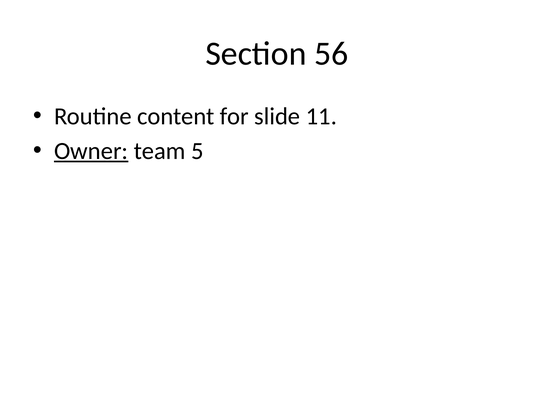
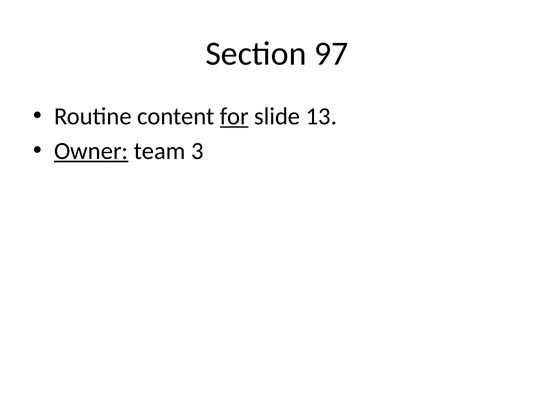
56: 56 -> 97
for underline: none -> present
11: 11 -> 13
5: 5 -> 3
